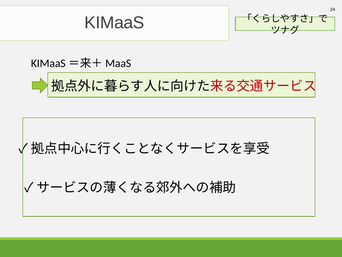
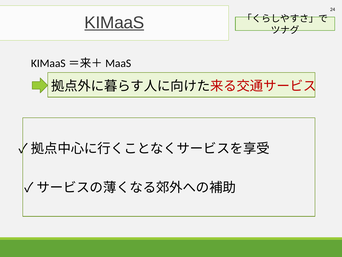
KIMaaS underline: none -> present
